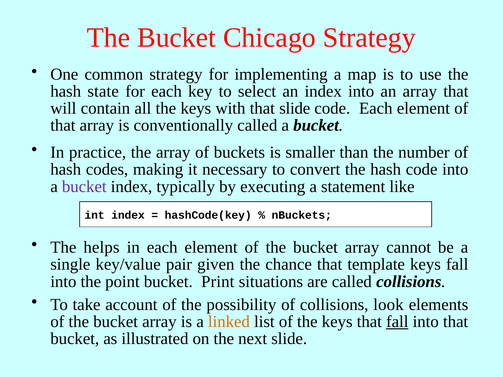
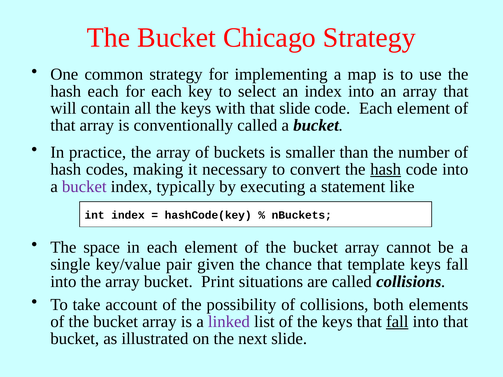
hash state: state -> each
hash at (386, 170) underline: none -> present
helps: helps -> space
into the point: point -> array
look: look -> both
linked colour: orange -> purple
